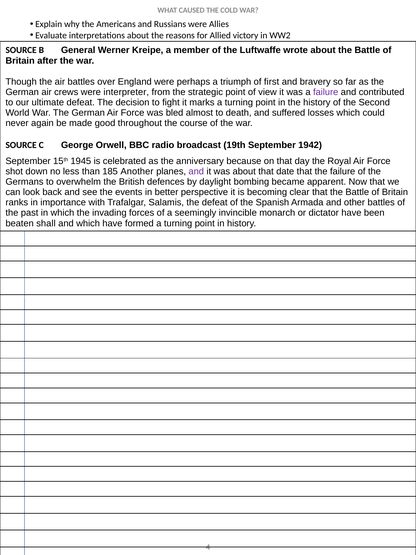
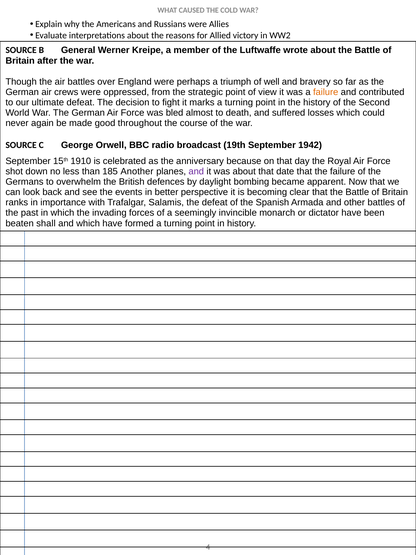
first: first -> well
interpreter: interpreter -> oppressed
failure at (326, 92) colour: purple -> orange
1945: 1945 -> 1910
